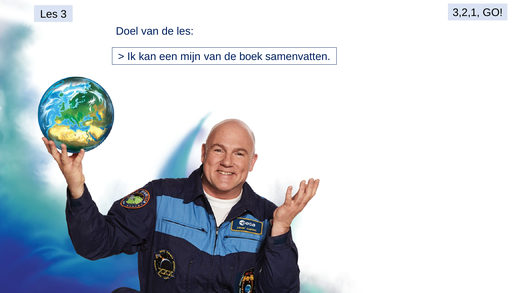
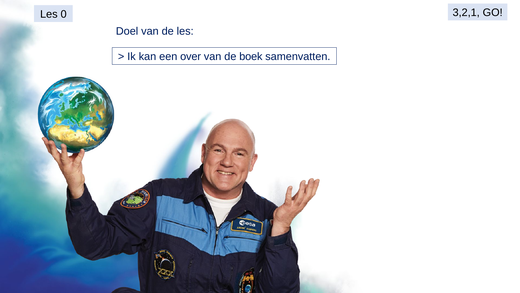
3: 3 -> 0
mijn: mijn -> over
